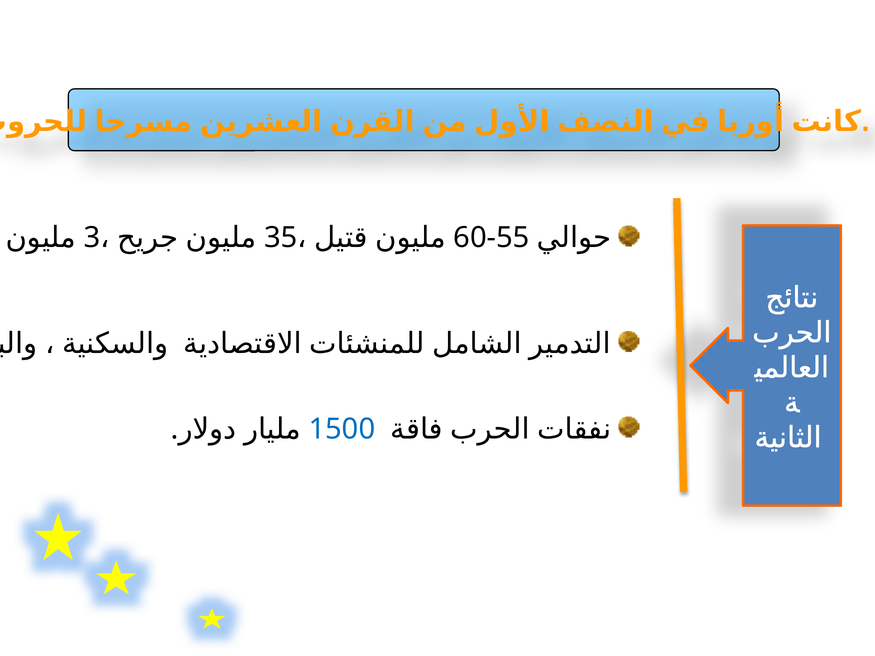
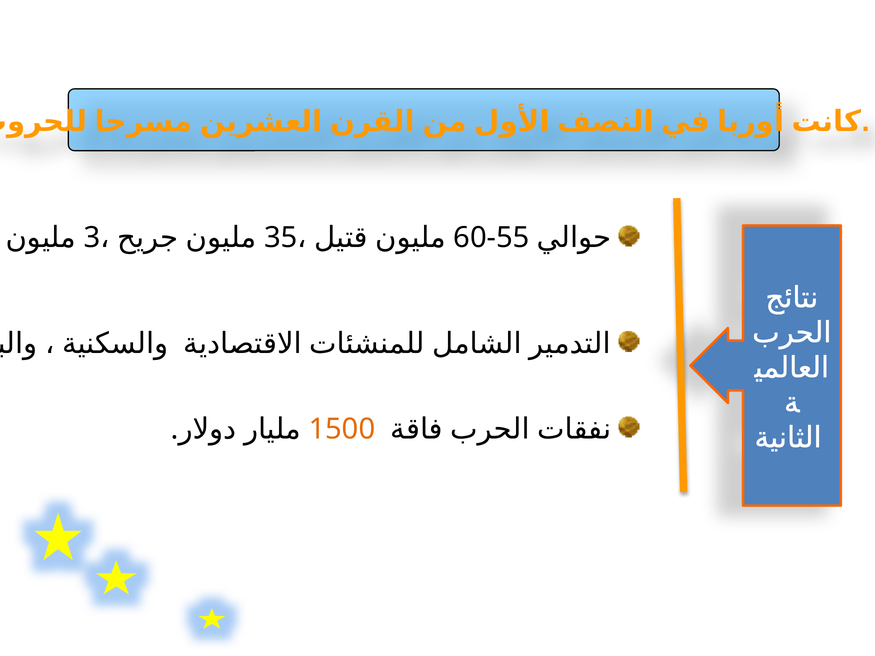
1500 colour: blue -> orange
